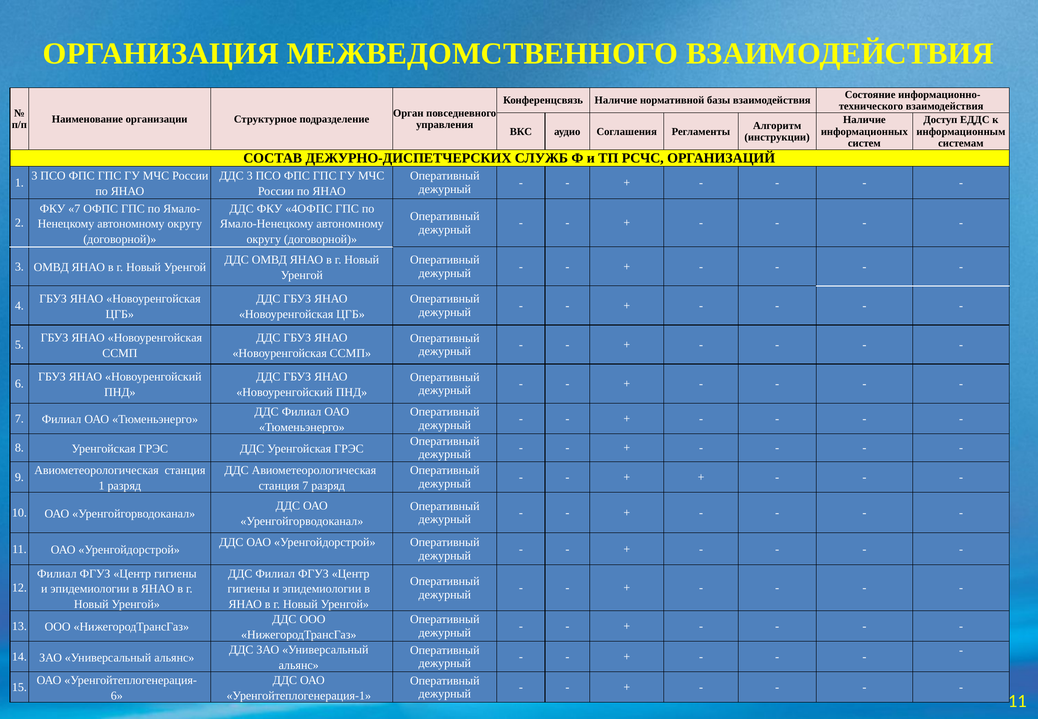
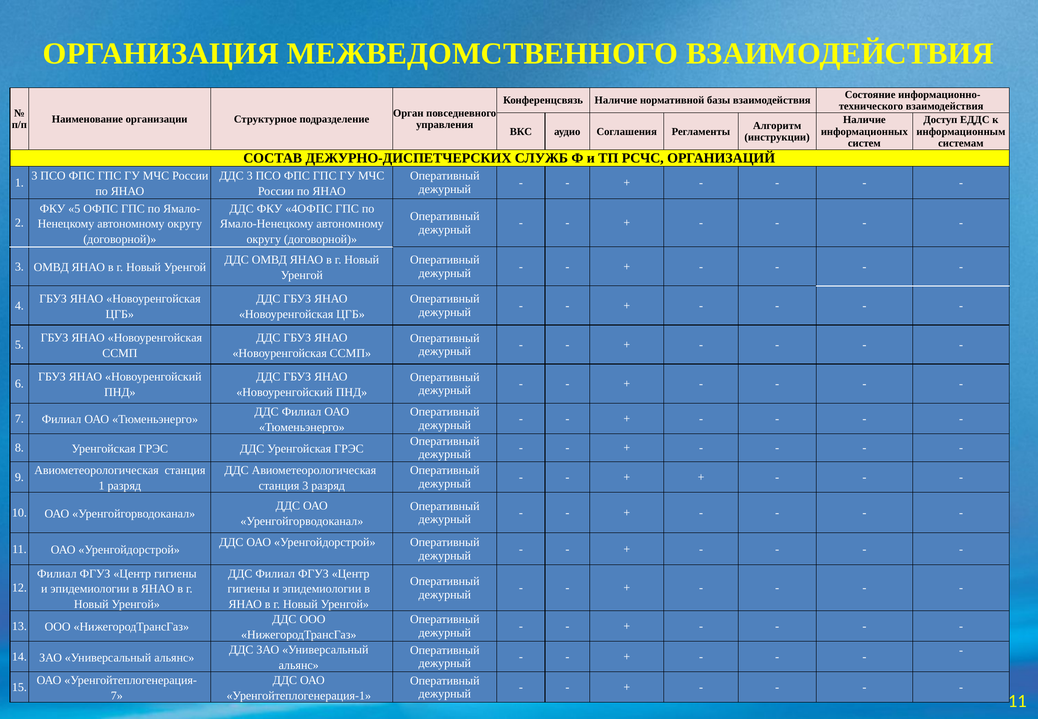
ФКУ 7: 7 -> 5
станция 7: 7 -> 3
6 at (117, 695): 6 -> 7
